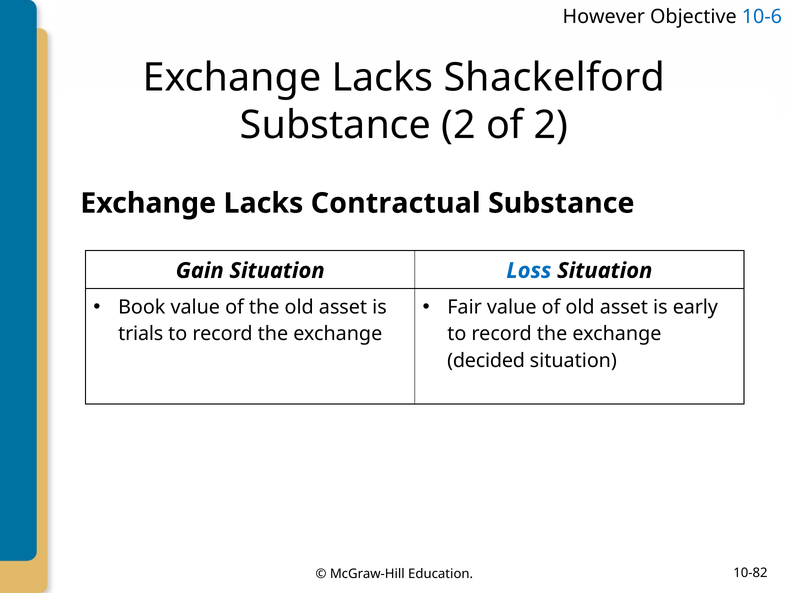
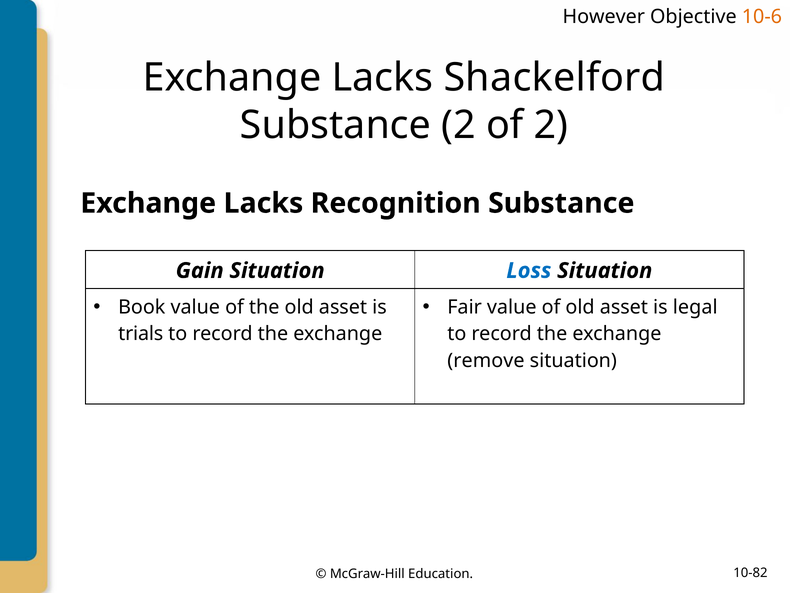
10-6 colour: blue -> orange
Contractual: Contractual -> Recognition
early: early -> legal
decided: decided -> remove
